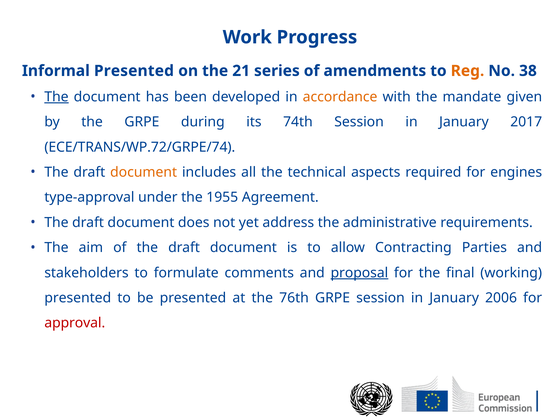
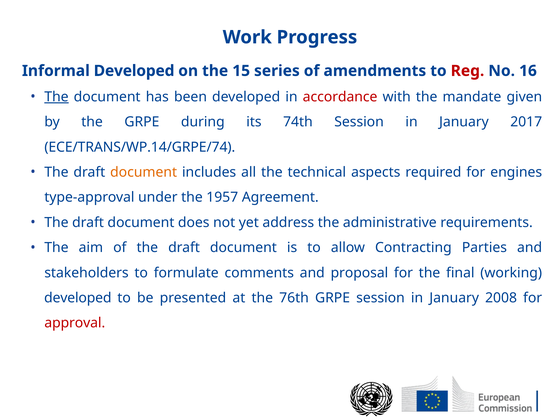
Informal Presented: Presented -> Developed
21: 21 -> 15
Reg colour: orange -> red
38: 38 -> 16
accordance colour: orange -> red
ECE/TRANS/WP.72/GRPE/74: ECE/TRANS/WP.72/GRPE/74 -> ECE/TRANS/WP.14/GRPE/74
1955: 1955 -> 1957
proposal underline: present -> none
presented at (78, 298): presented -> developed
2006: 2006 -> 2008
